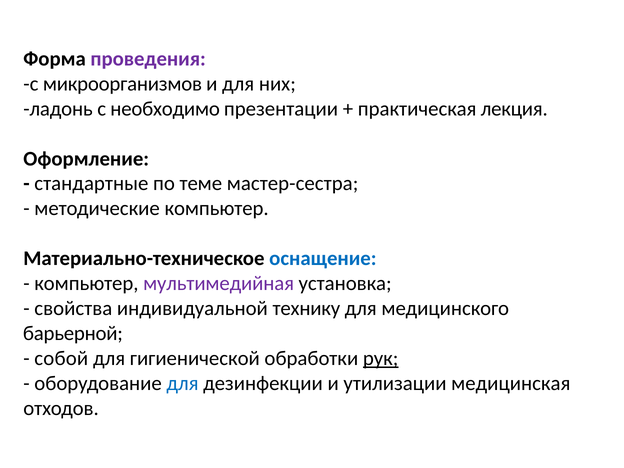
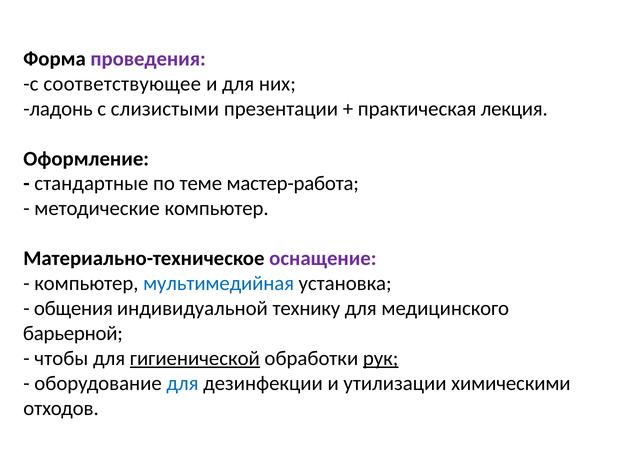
микроорганизмов: микроорганизмов -> соответствующее
необходимо: необходимо -> слизистыми
мастер-сестра: мастер-сестра -> мастер-работа
оснащение colour: blue -> purple
мультимедийная colour: purple -> blue
свойства: свойства -> общения
собой: собой -> чтобы
гигиенической underline: none -> present
медицинская: медицинская -> химическими
